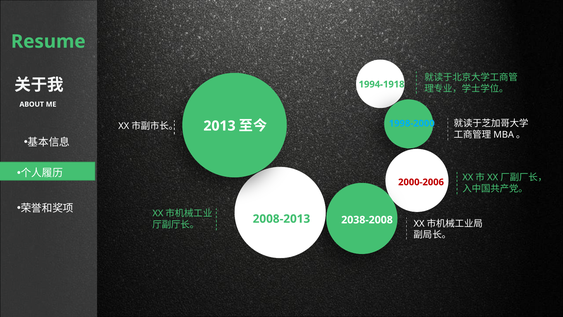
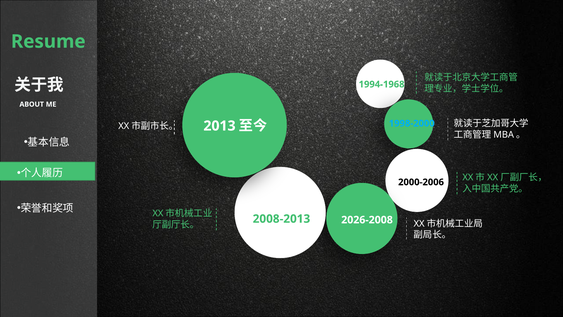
1994-1918: 1994-1918 -> 1994-1968
2000-2006 colour: red -> black
2038-2008: 2038-2008 -> 2026-2008
